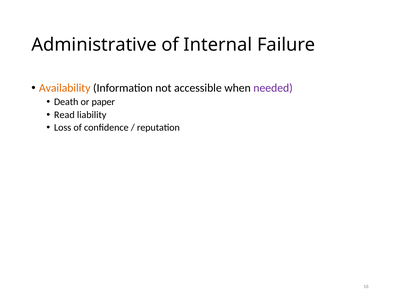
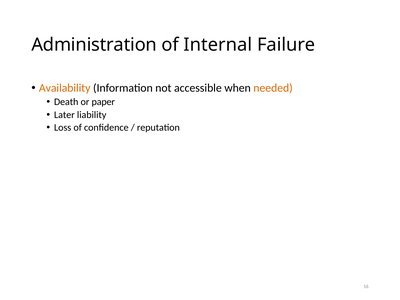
Administrative: Administrative -> Administration
needed colour: purple -> orange
Read: Read -> Later
